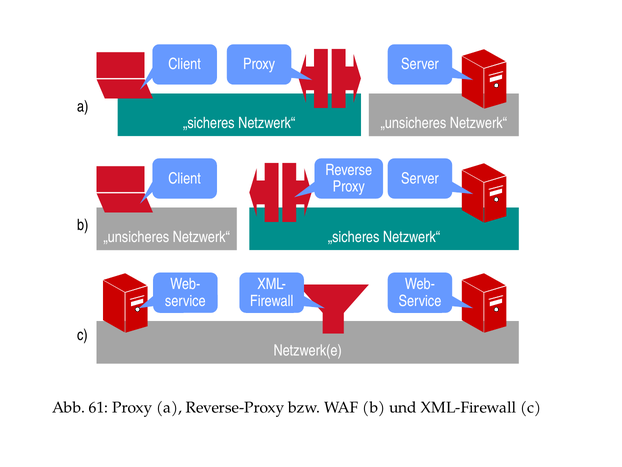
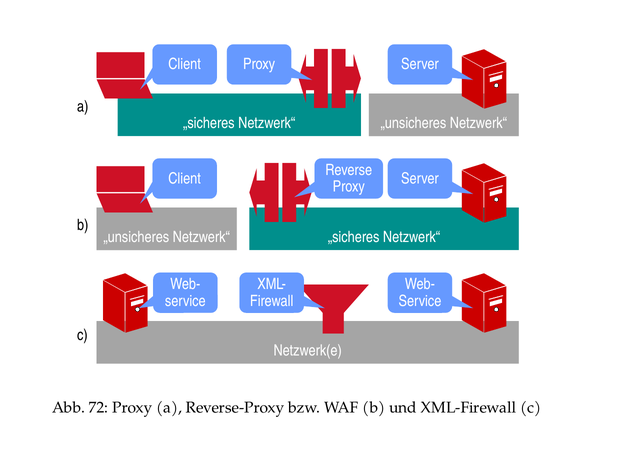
61: 61 -> 72
